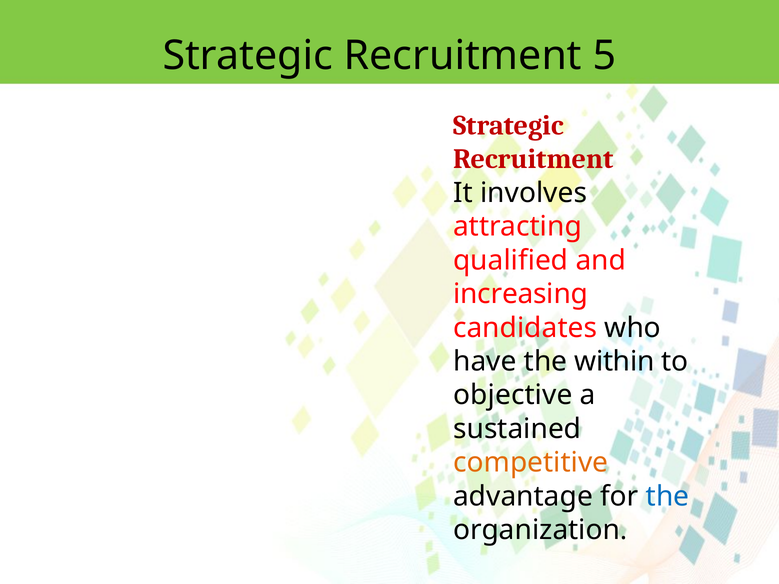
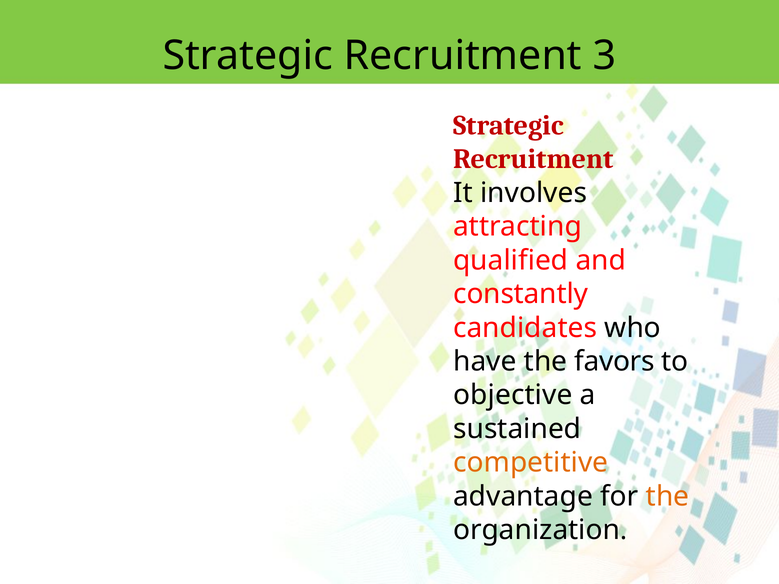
5: 5 -> 3
increasing: increasing -> constantly
within: within -> favors
the at (668, 497) colour: blue -> orange
